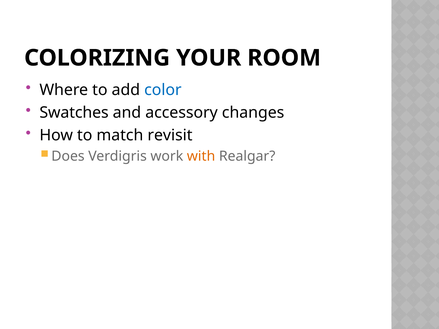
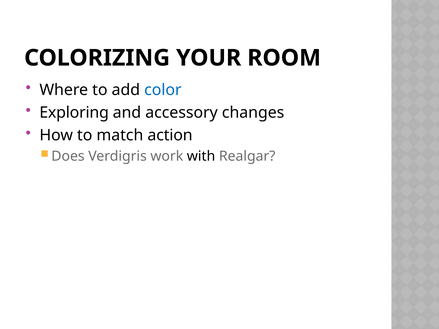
Swatches: Swatches -> Exploring
revisit: revisit -> action
with colour: orange -> black
